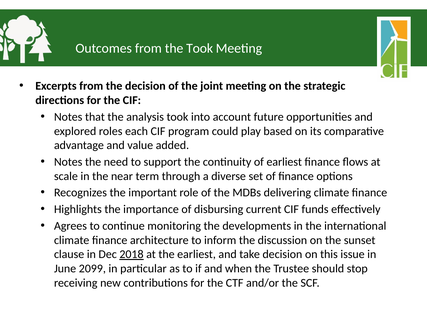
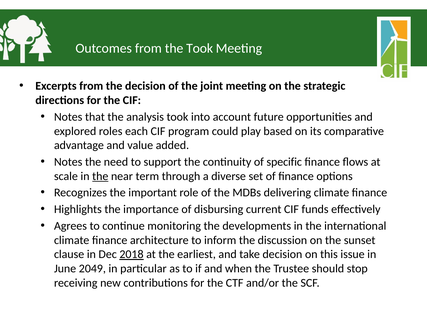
of earliest: earliest -> specific
the at (100, 176) underline: none -> present
2099: 2099 -> 2049
